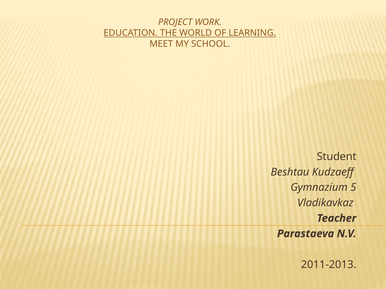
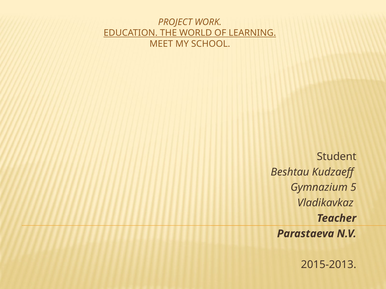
2011-2013: 2011-2013 -> 2015-2013
